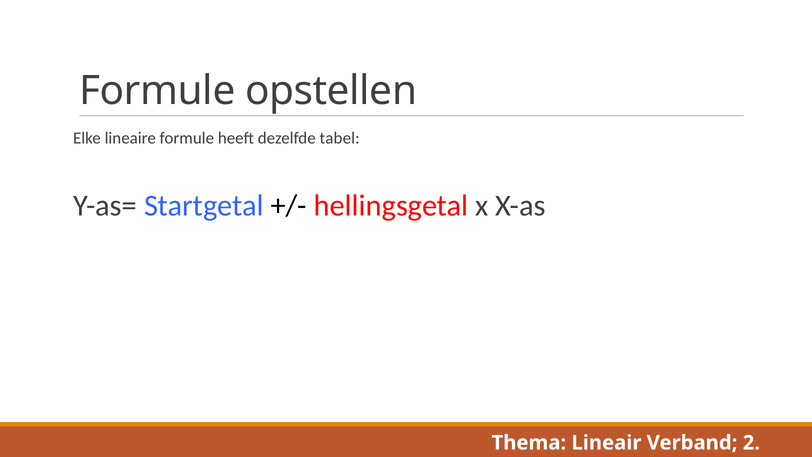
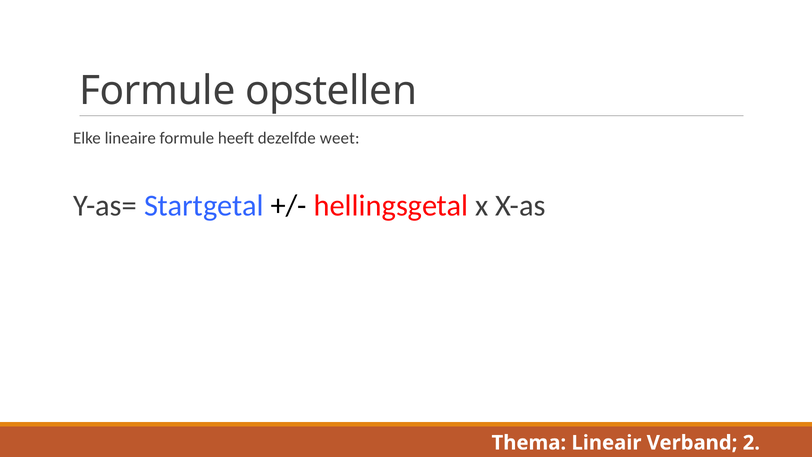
tabel: tabel -> weet
